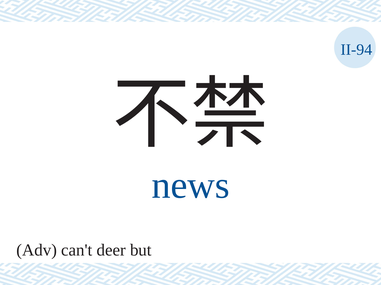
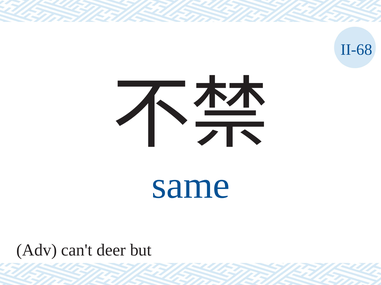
II-94: II-94 -> II-68
news: news -> same
